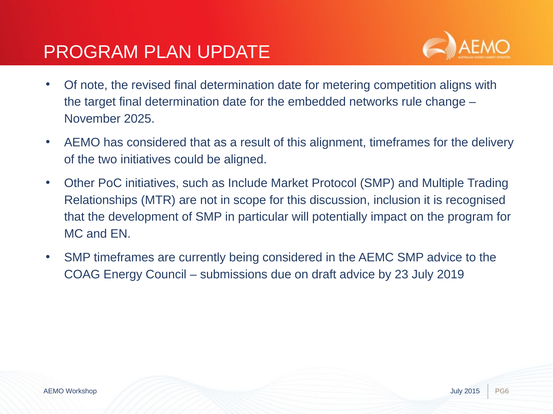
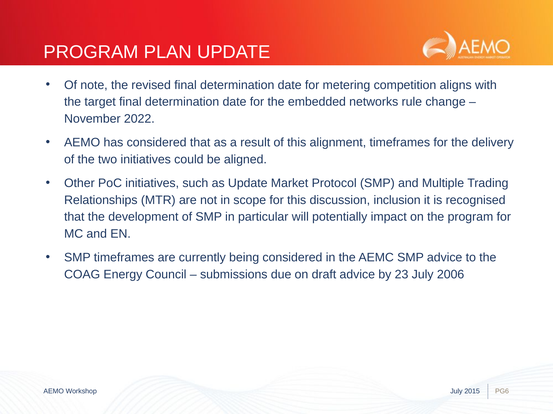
2025: 2025 -> 2022
as Include: Include -> Update
2019: 2019 -> 2006
